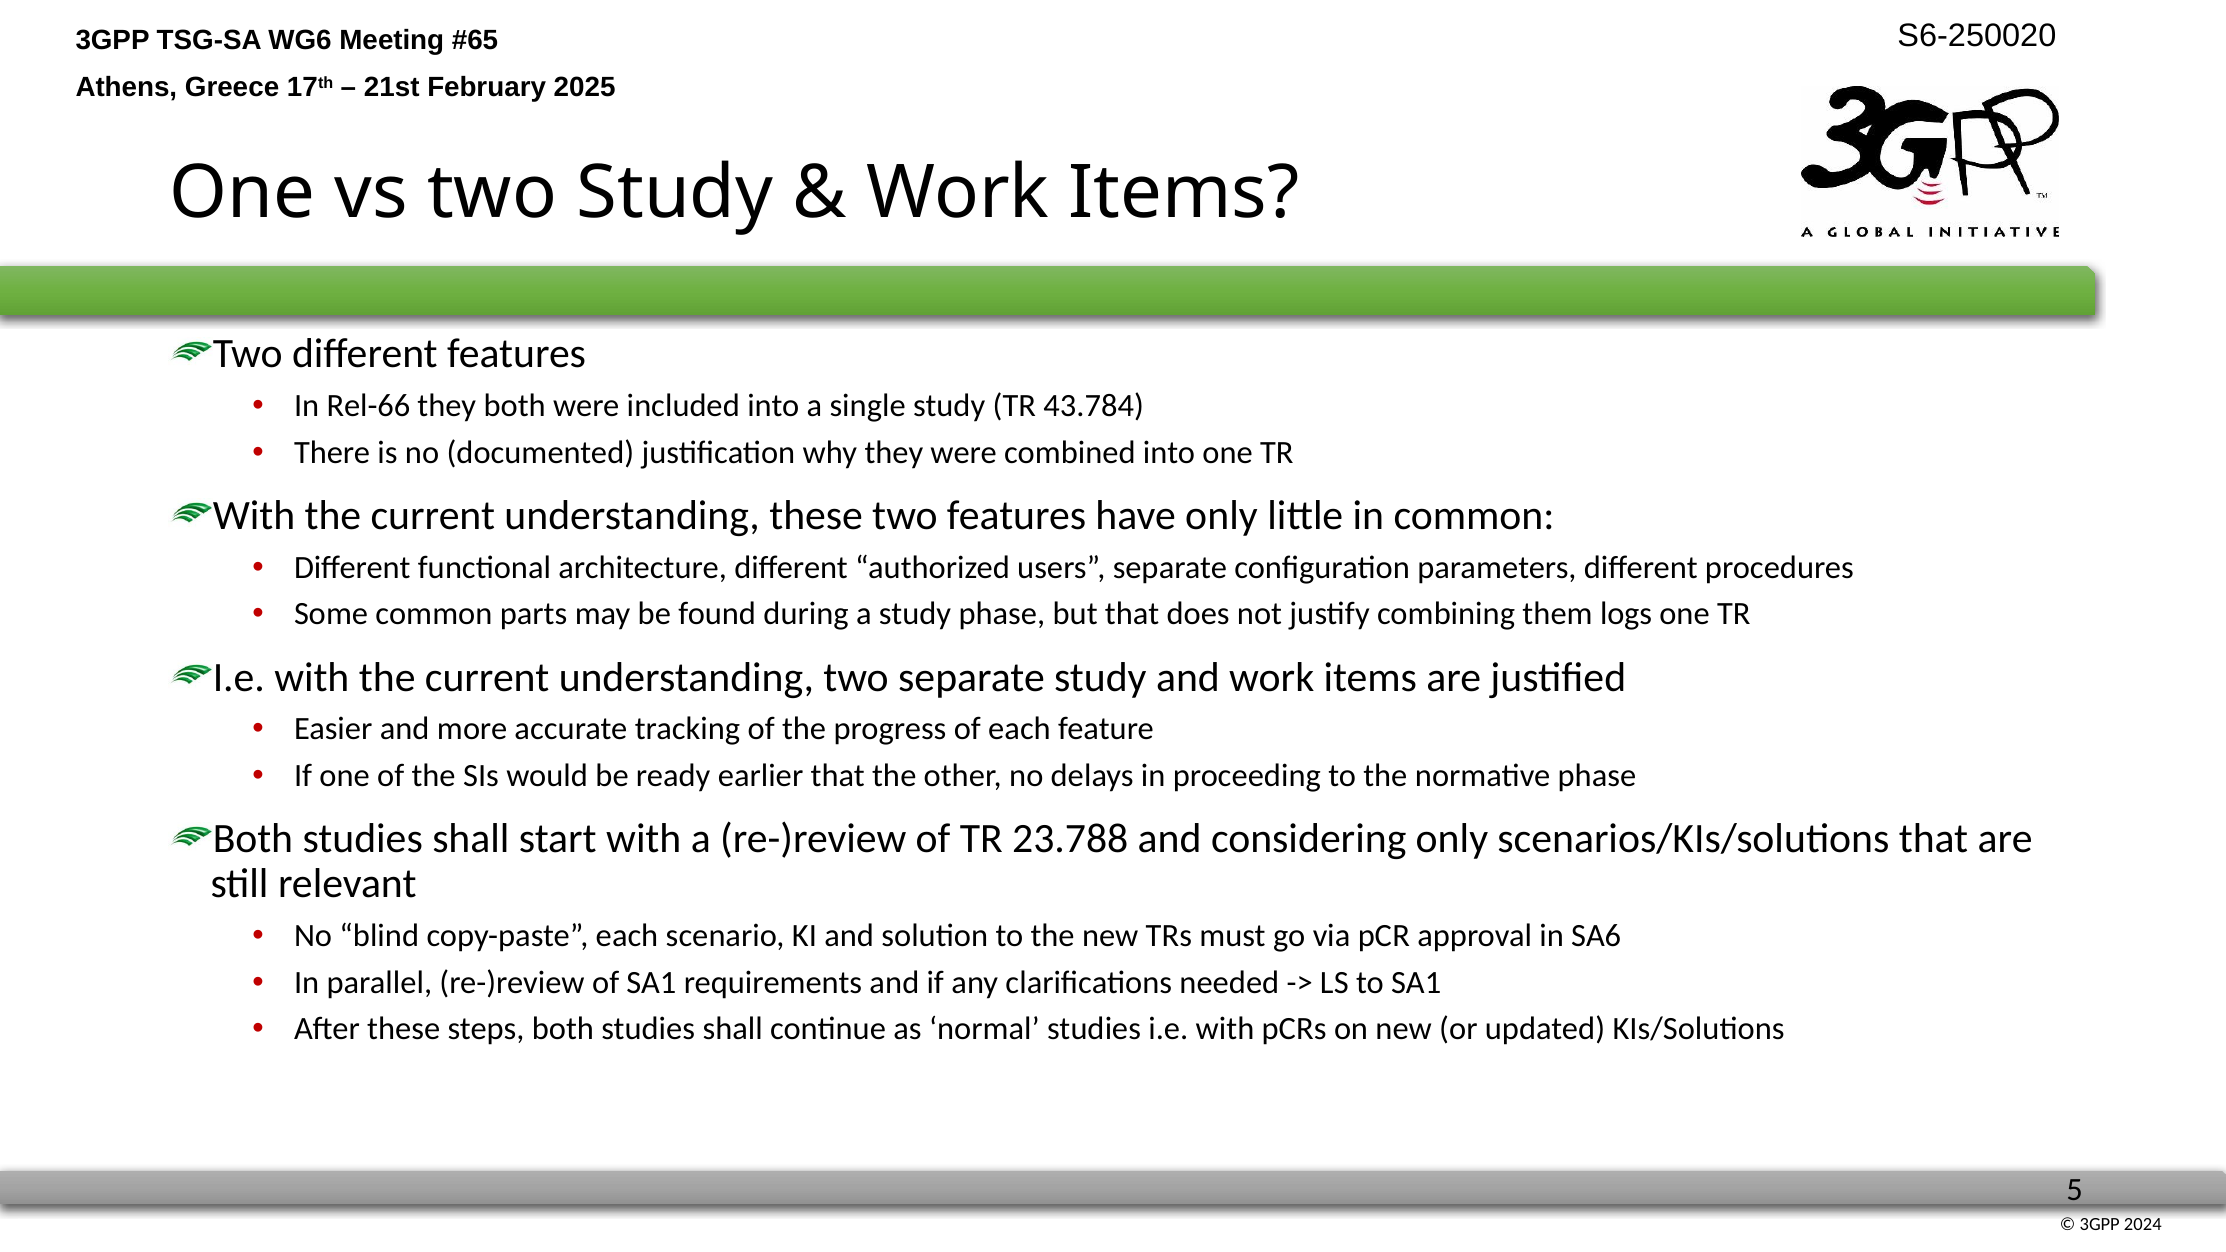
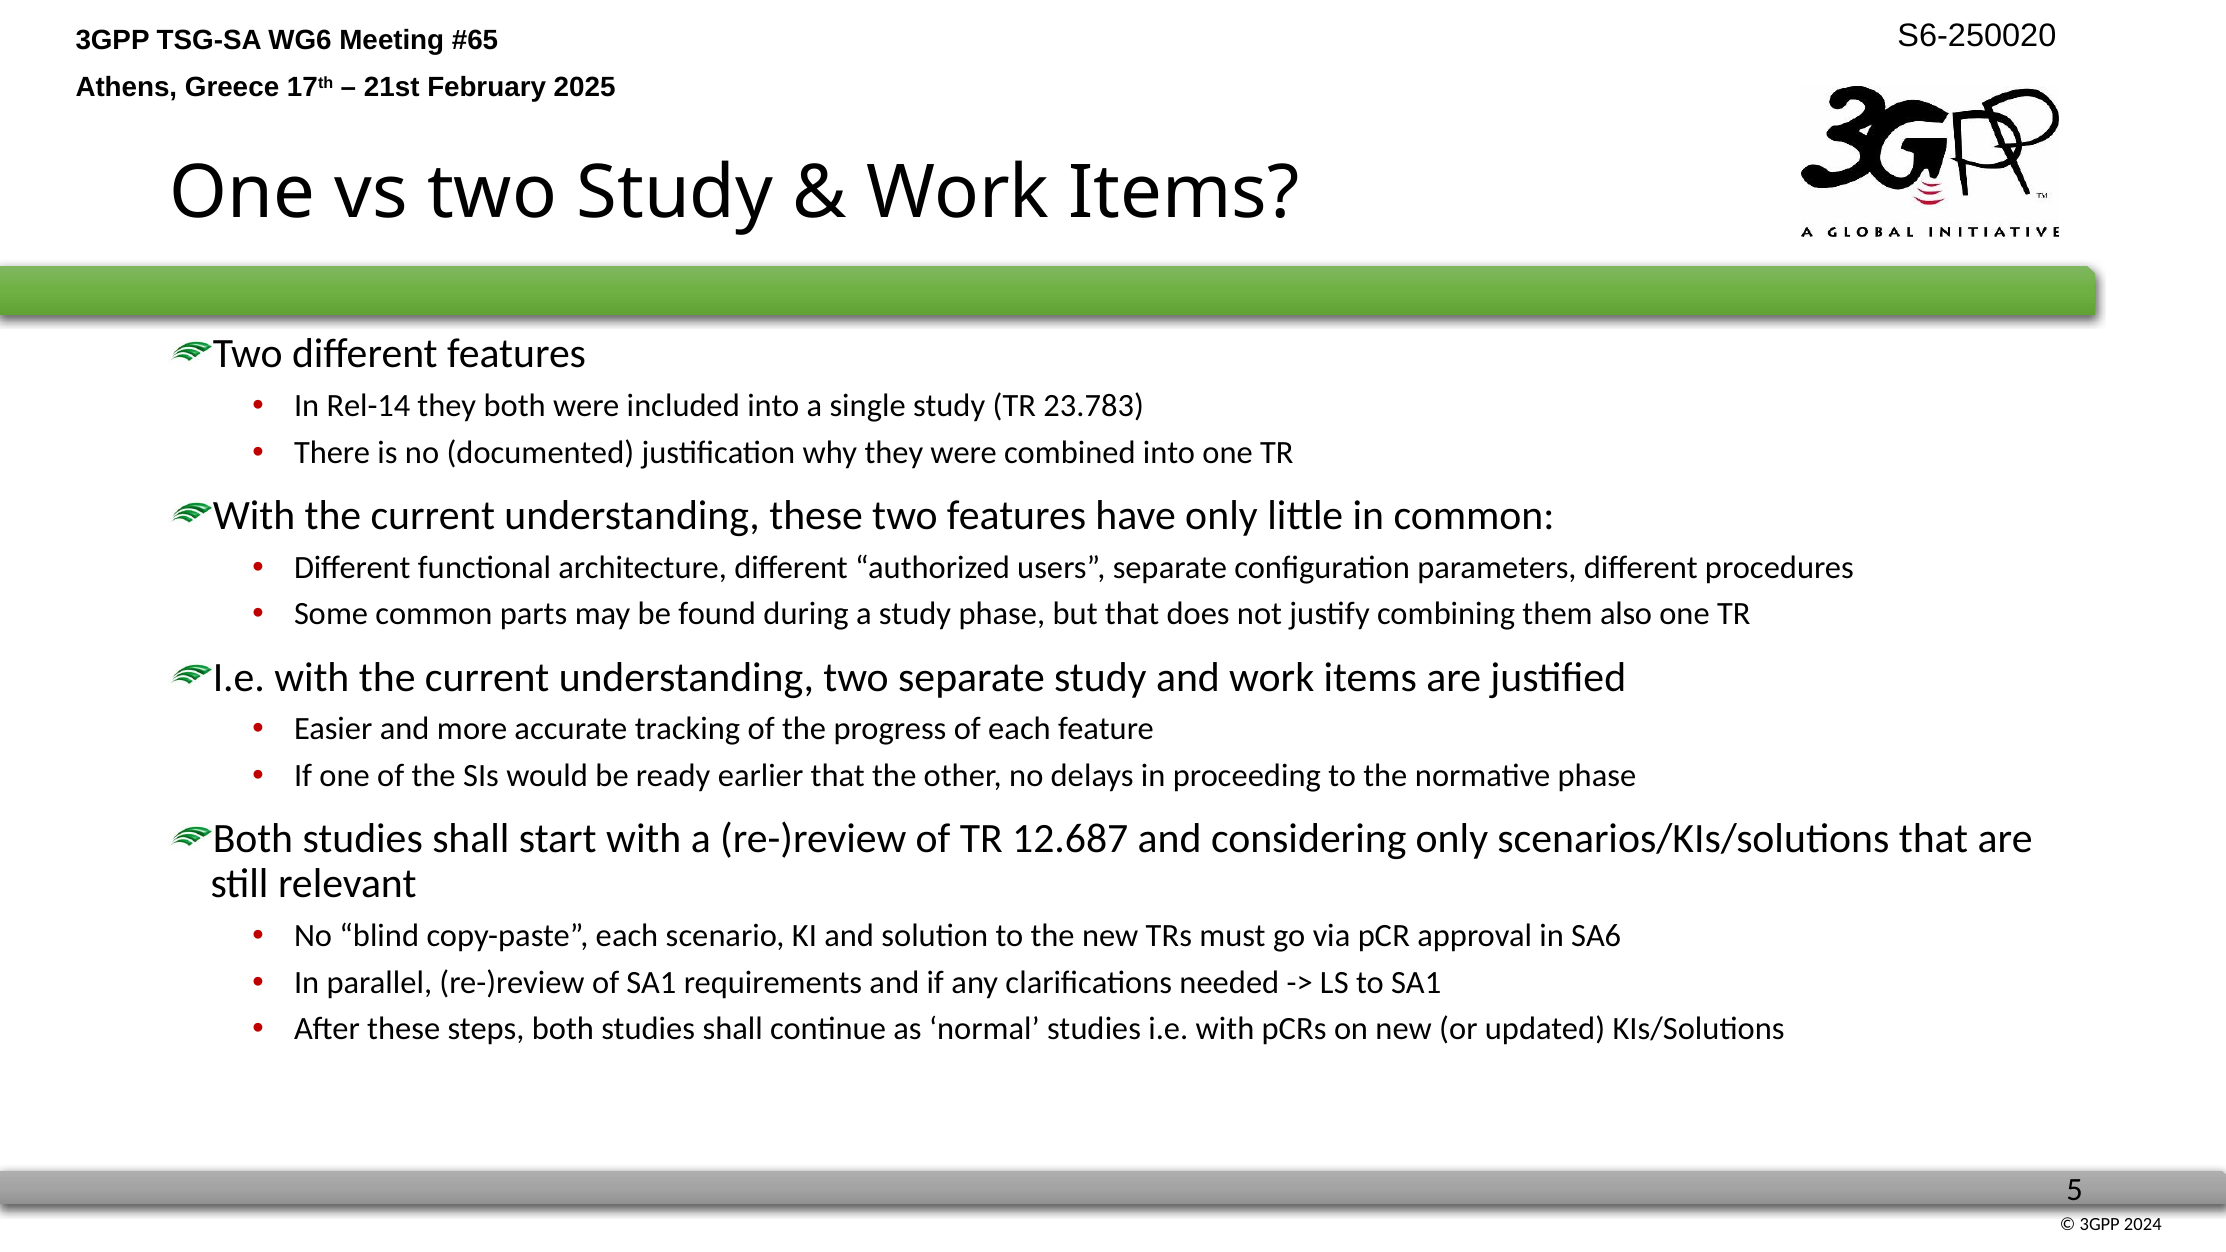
Rel-66: Rel-66 -> Rel-14
43.784: 43.784 -> 23.783
logs: logs -> also
23.788: 23.788 -> 12.687
